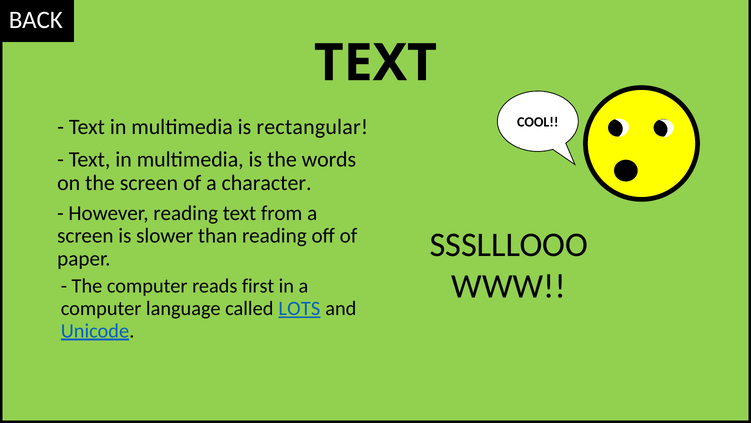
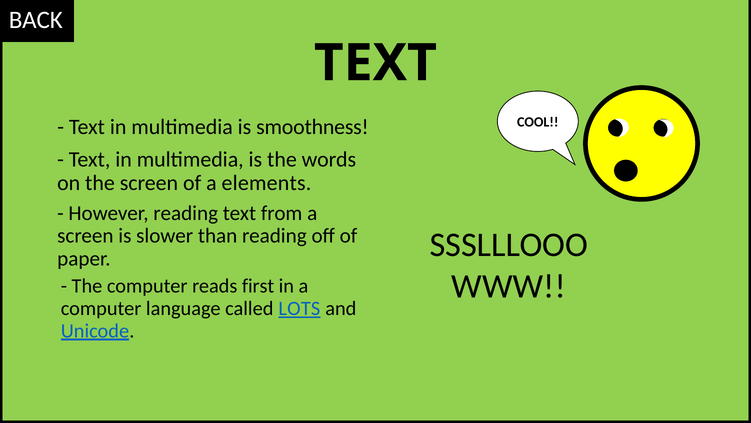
rectangular: rectangular -> smoothness
character: character -> elements
